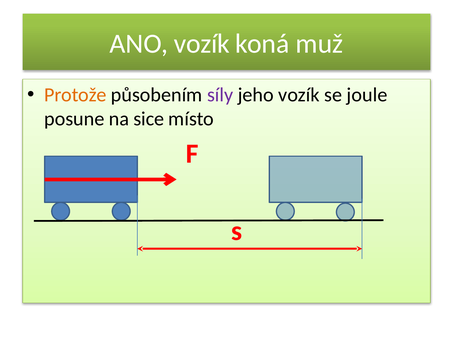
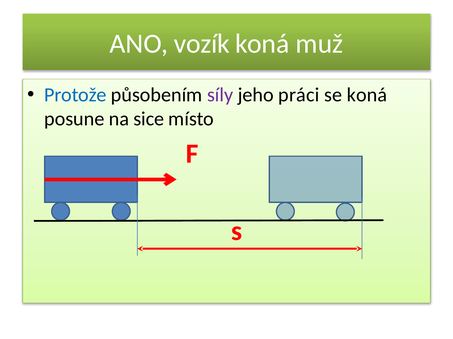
Protože colour: orange -> blue
jeho vozík: vozík -> práci
se joule: joule -> koná
